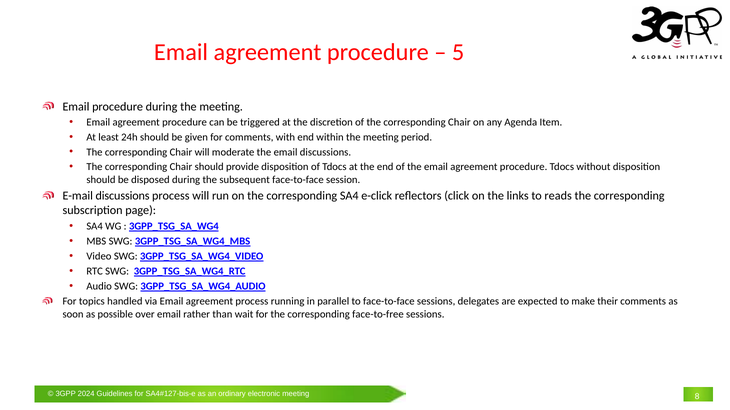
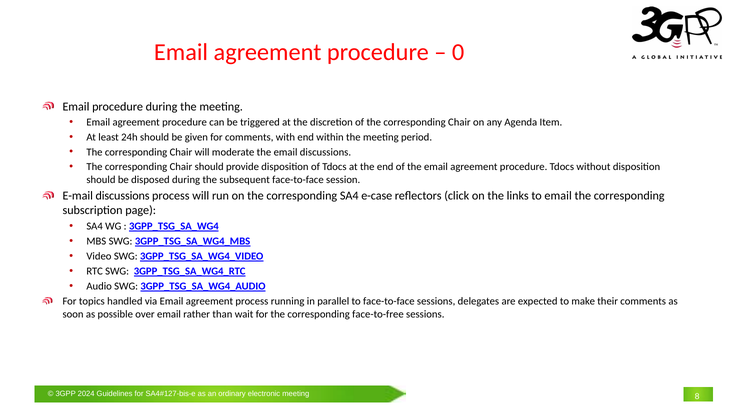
5: 5 -> 0
e-click: e-click -> e-case
to reads: reads -> email
